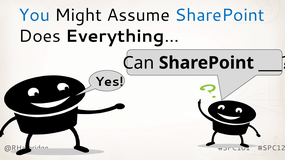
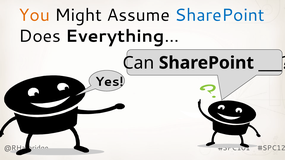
You colour: blue -> orange
